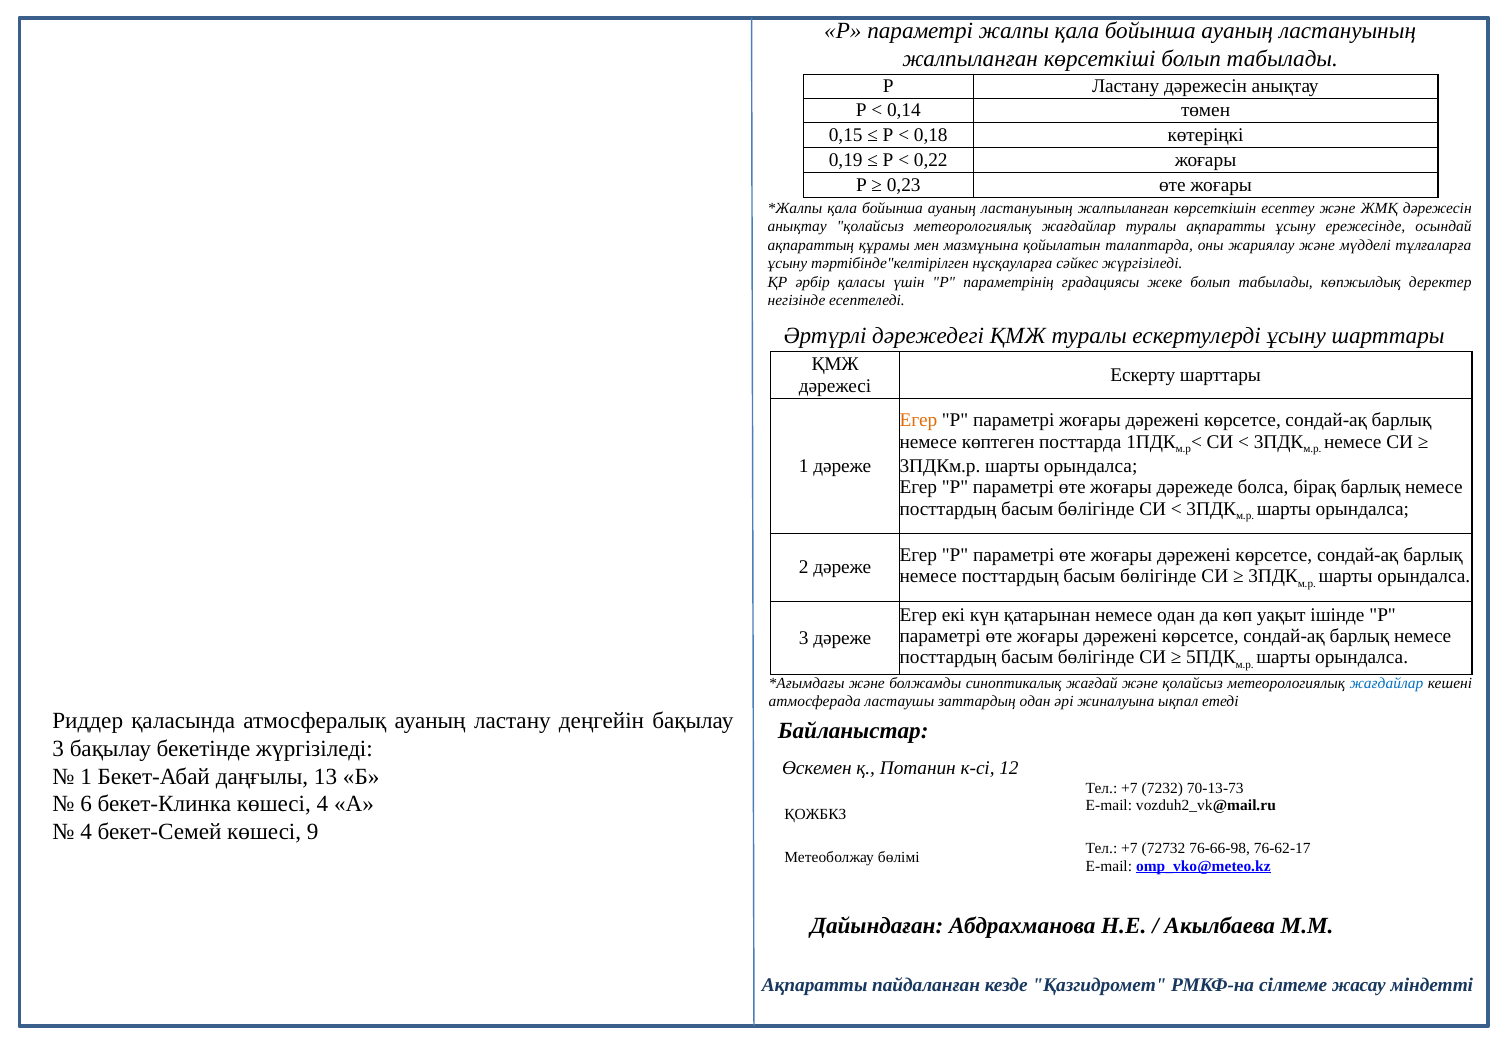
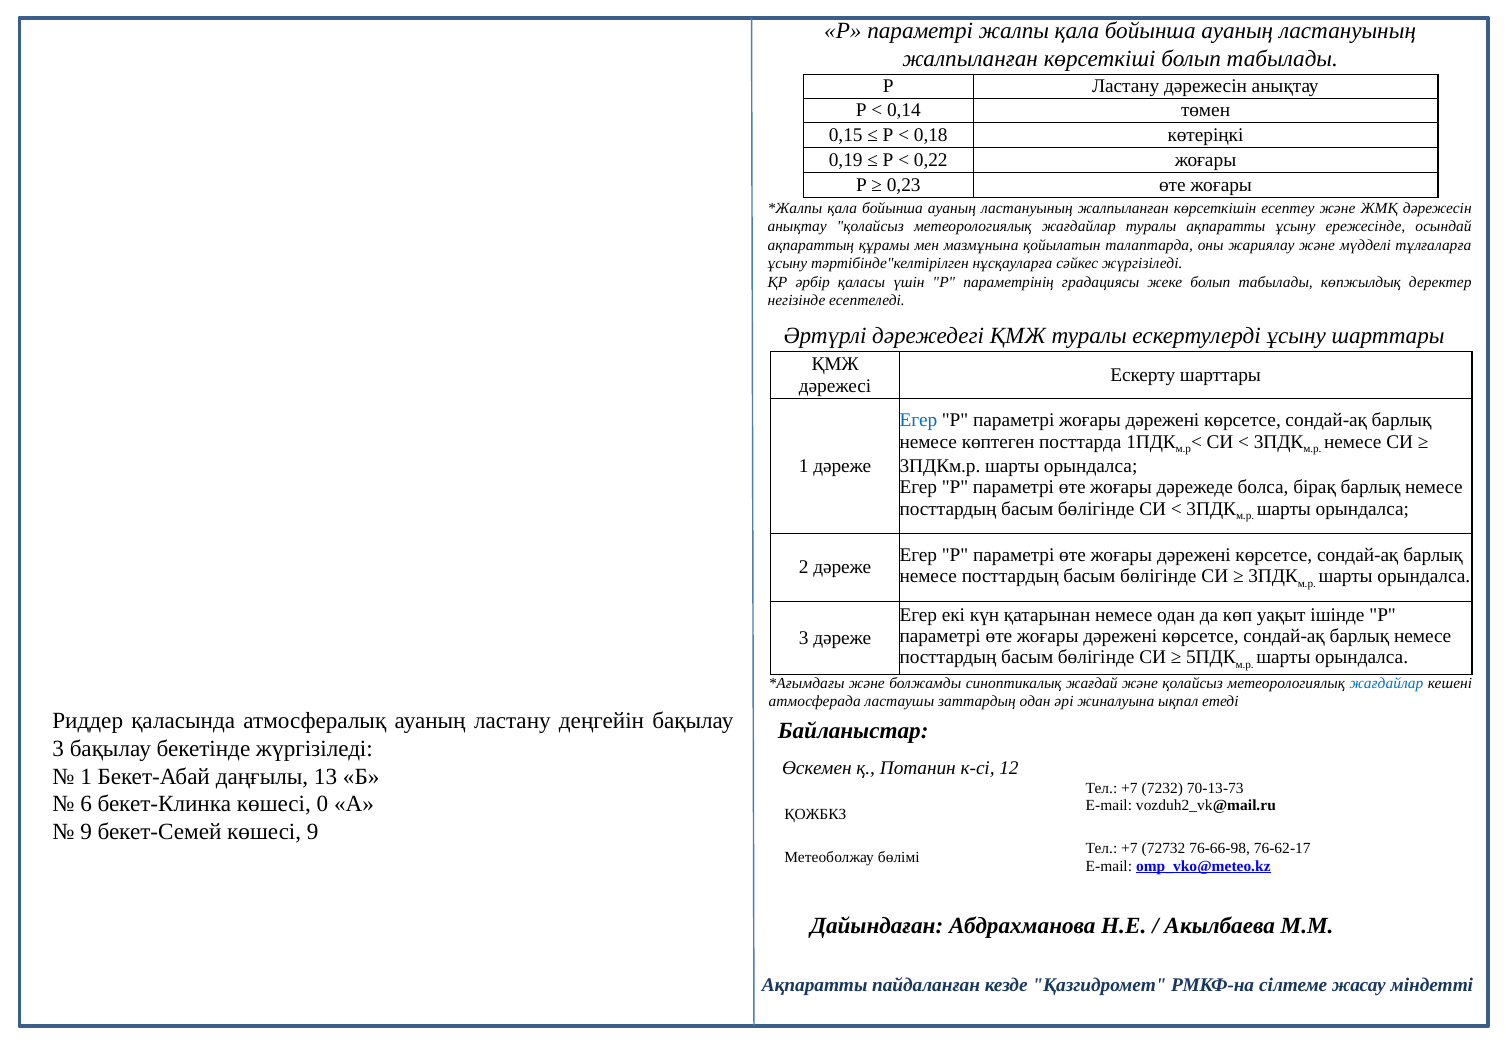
Егер at (918, 420) colour: orange -> blue
көшесі 4: 4 -> 0
4 at (86, 832): 4 -> 9
